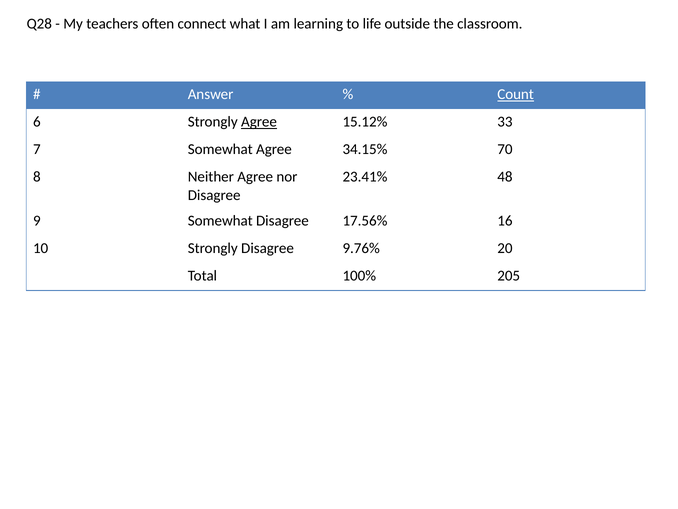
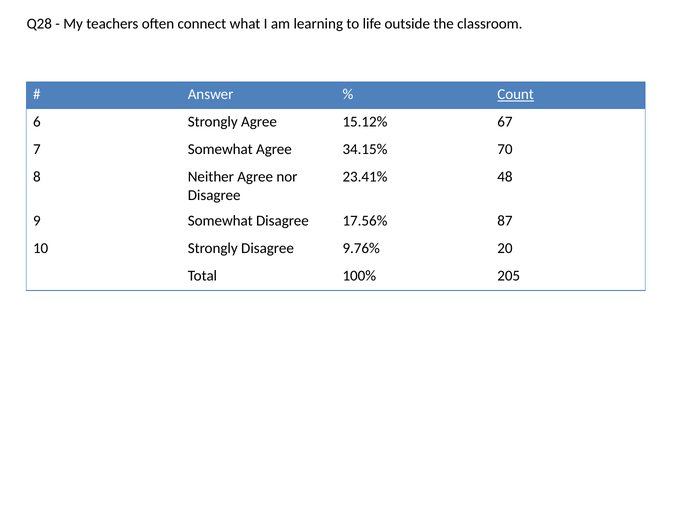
Agree at (259, 122) underline: present -> none
33: 33 -> 67
16: 16 -> 87
